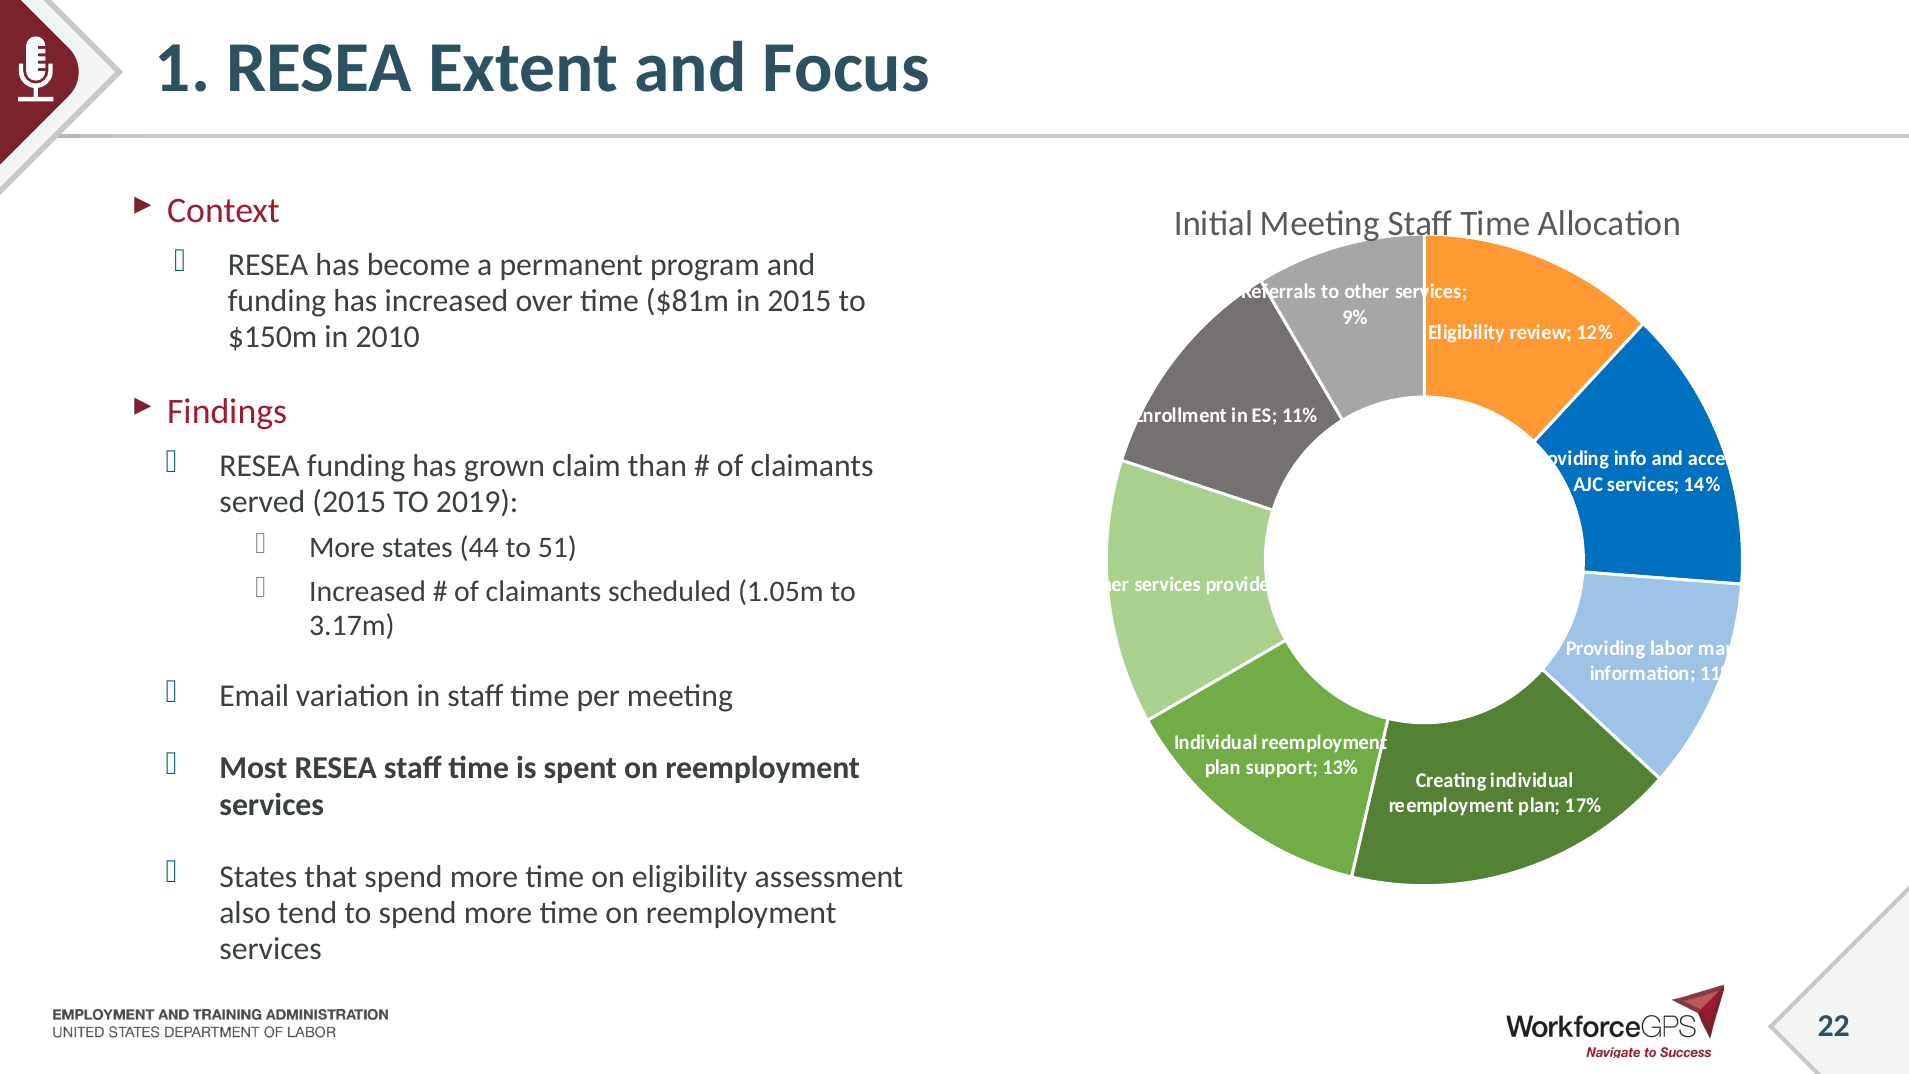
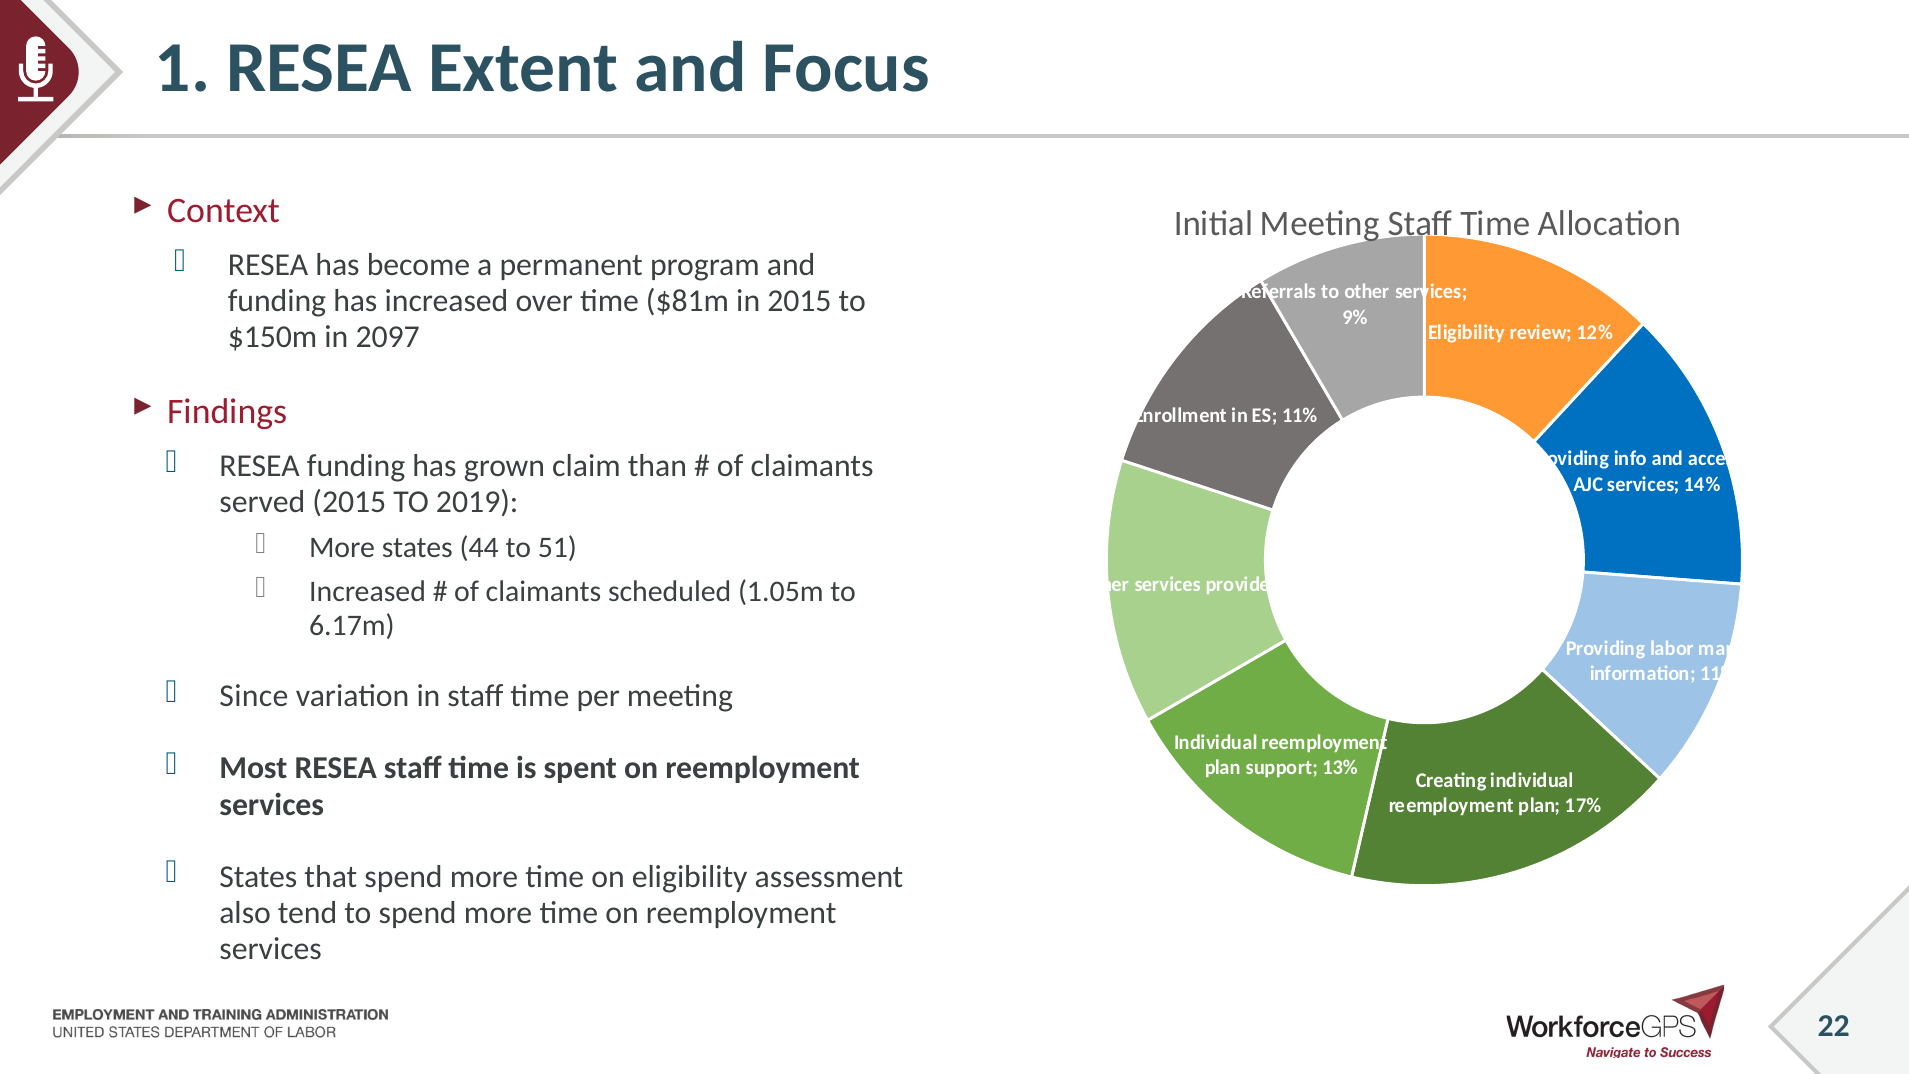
2010: 2010 -> 2097
3.17m: 3.17m -> 6.17m
Email: Email -> Since
